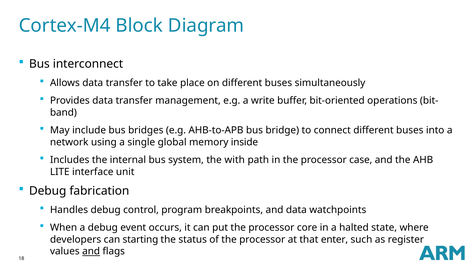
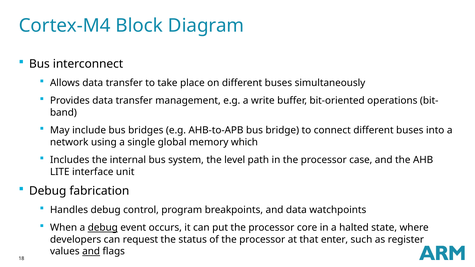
inside: inside -> which
with: with -> level
debug at (103, 228) underline: none -> present
starting: starting -> request
